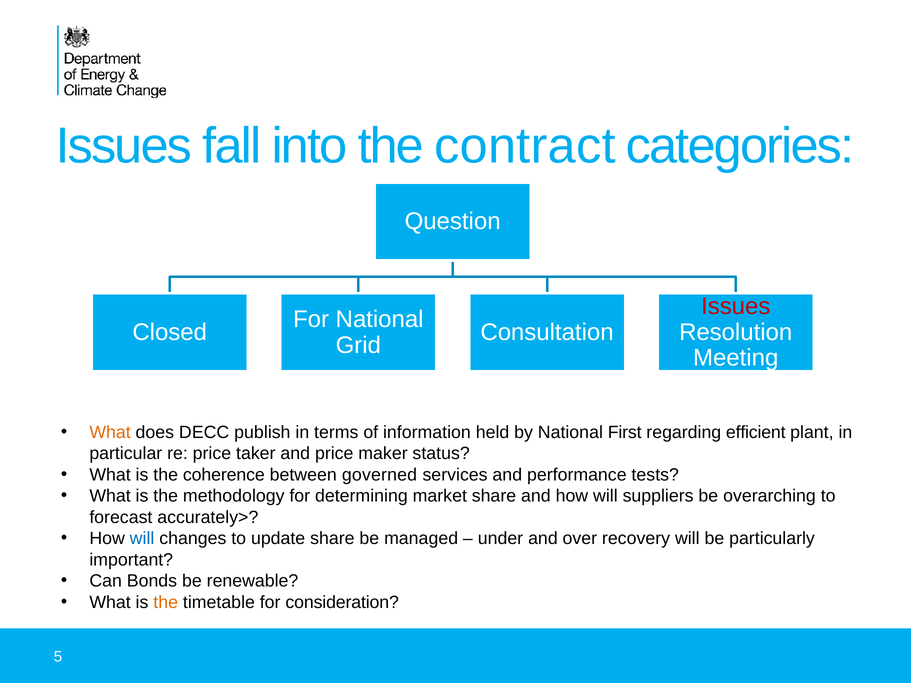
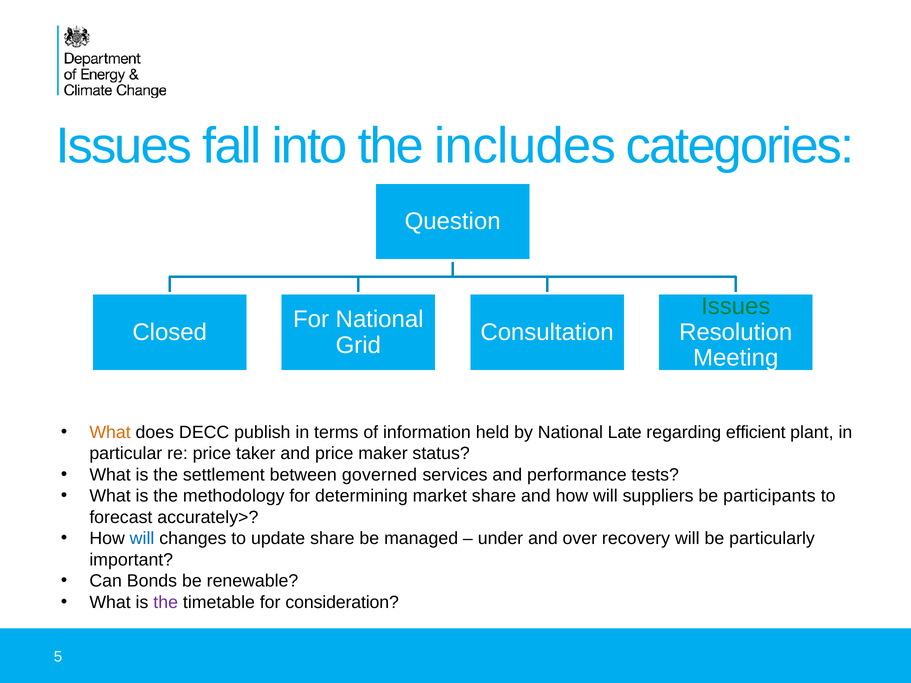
contract: contract -> includes
Issues at (736, 306) colour: red -> green
First: First -> Late
coherence: coherence -> settlement
overarching: overarching -> participants
the at (166, 603) colour: orange -> purple
